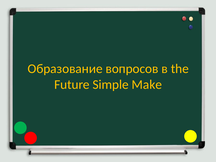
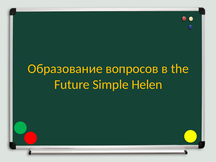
Make: Make -> Helen
